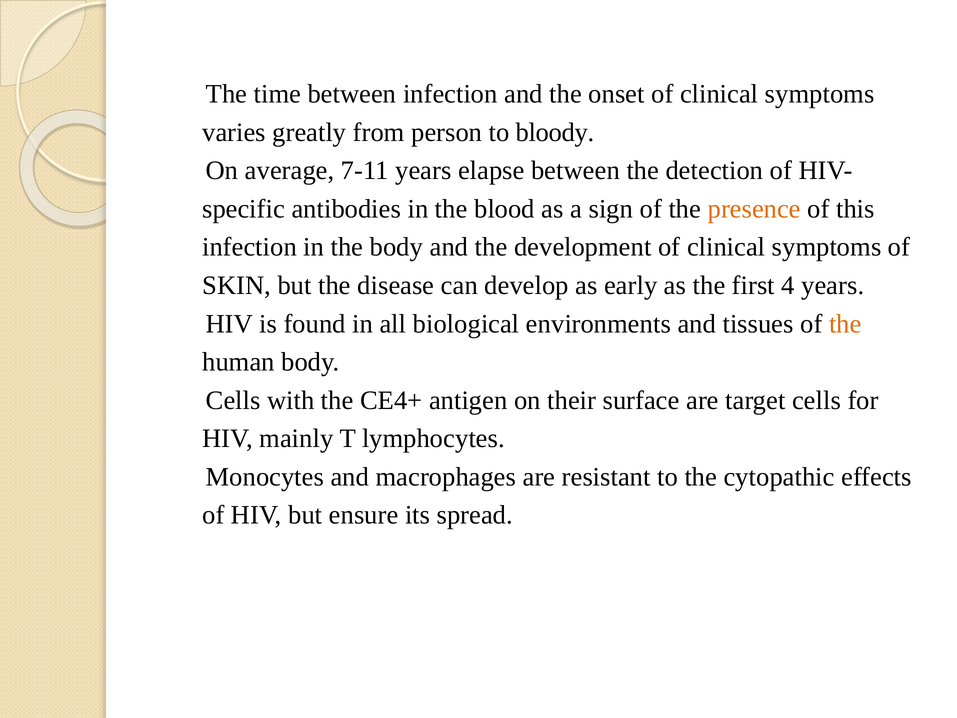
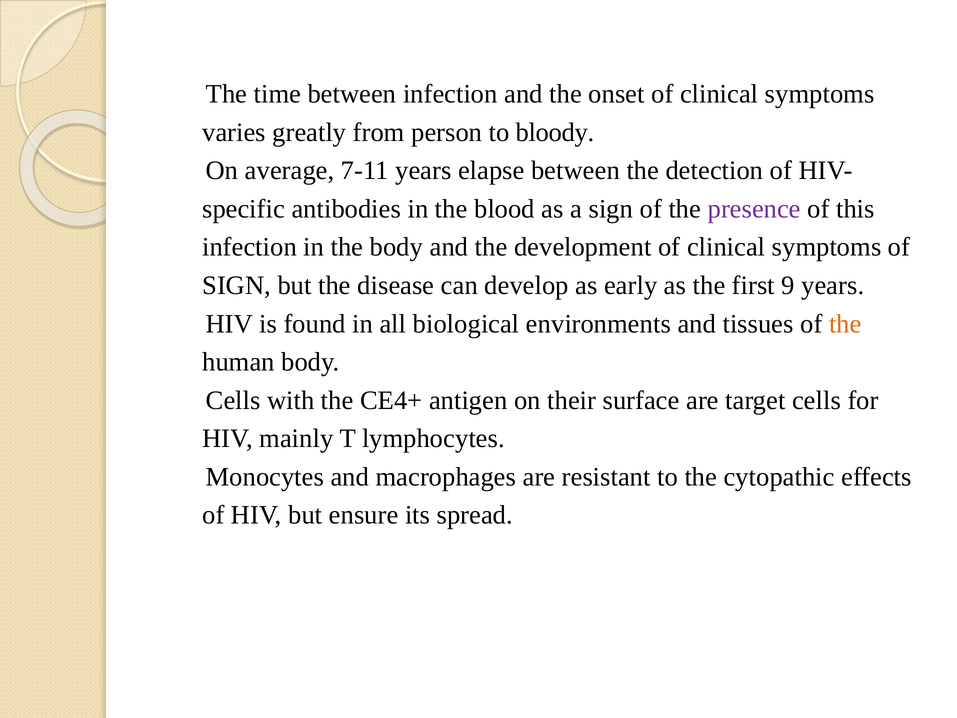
presence colour: orange -> purple
SKIN at (237, 285): SKIN -> SIGN
4: 4 -> 9
